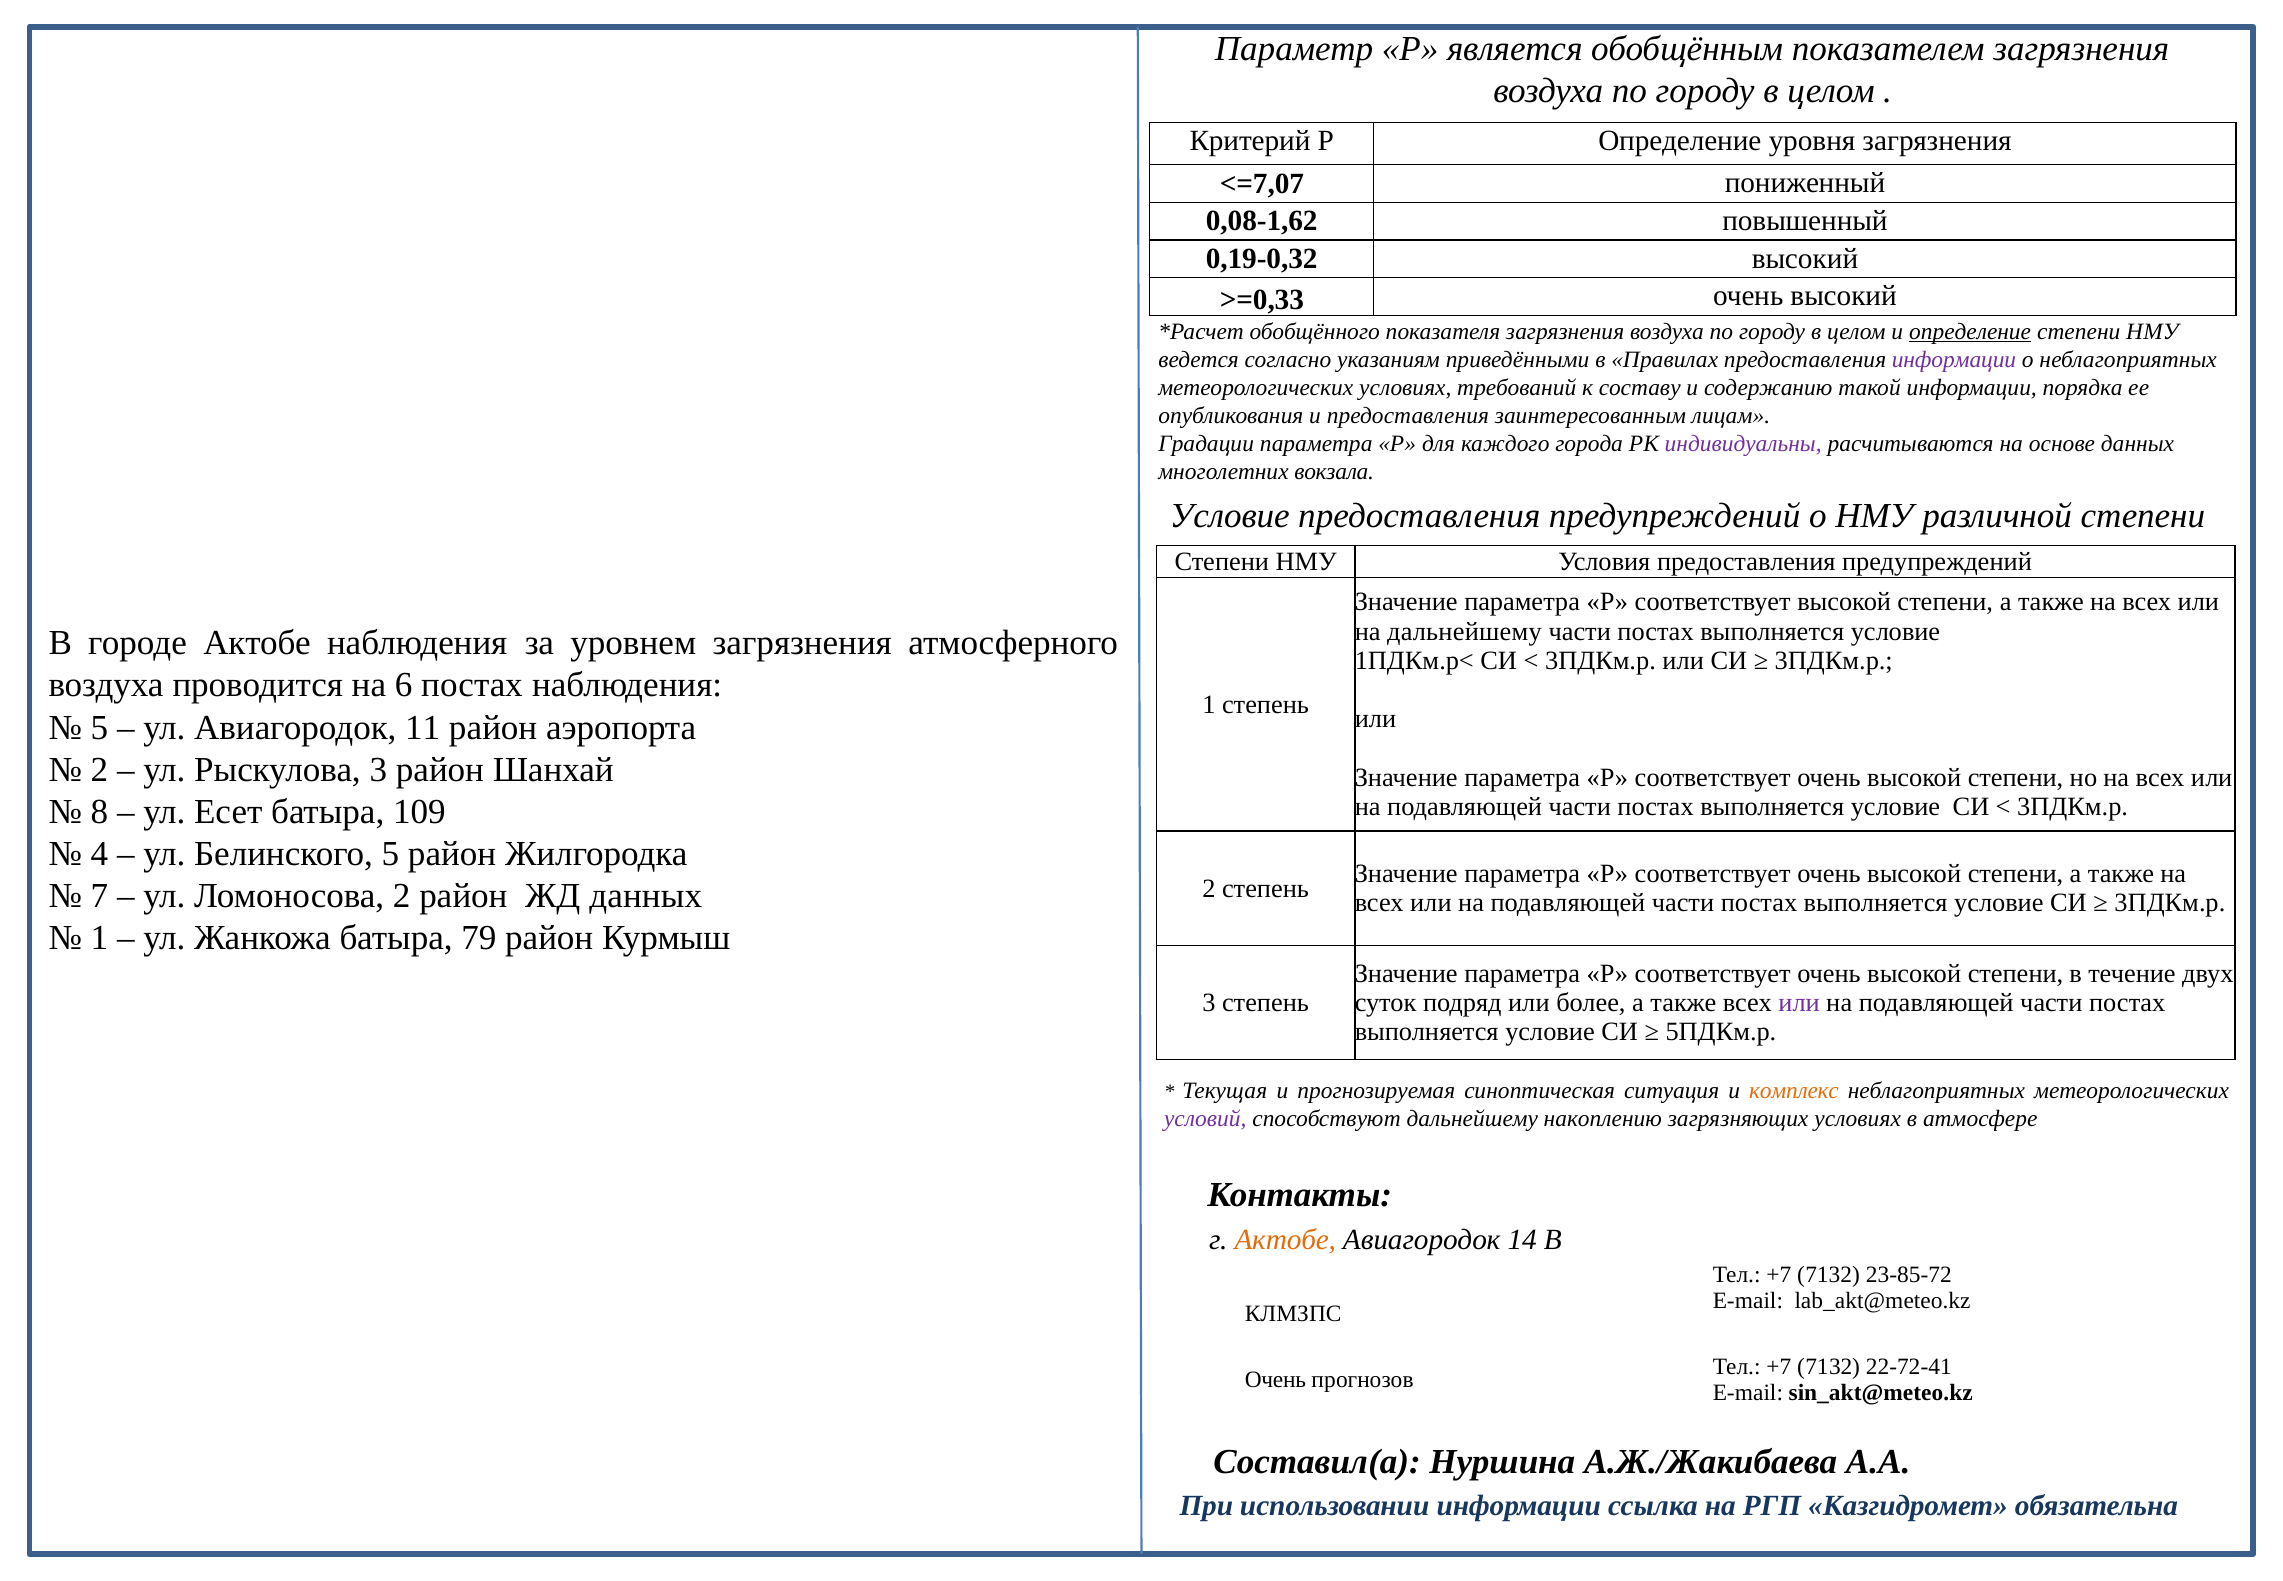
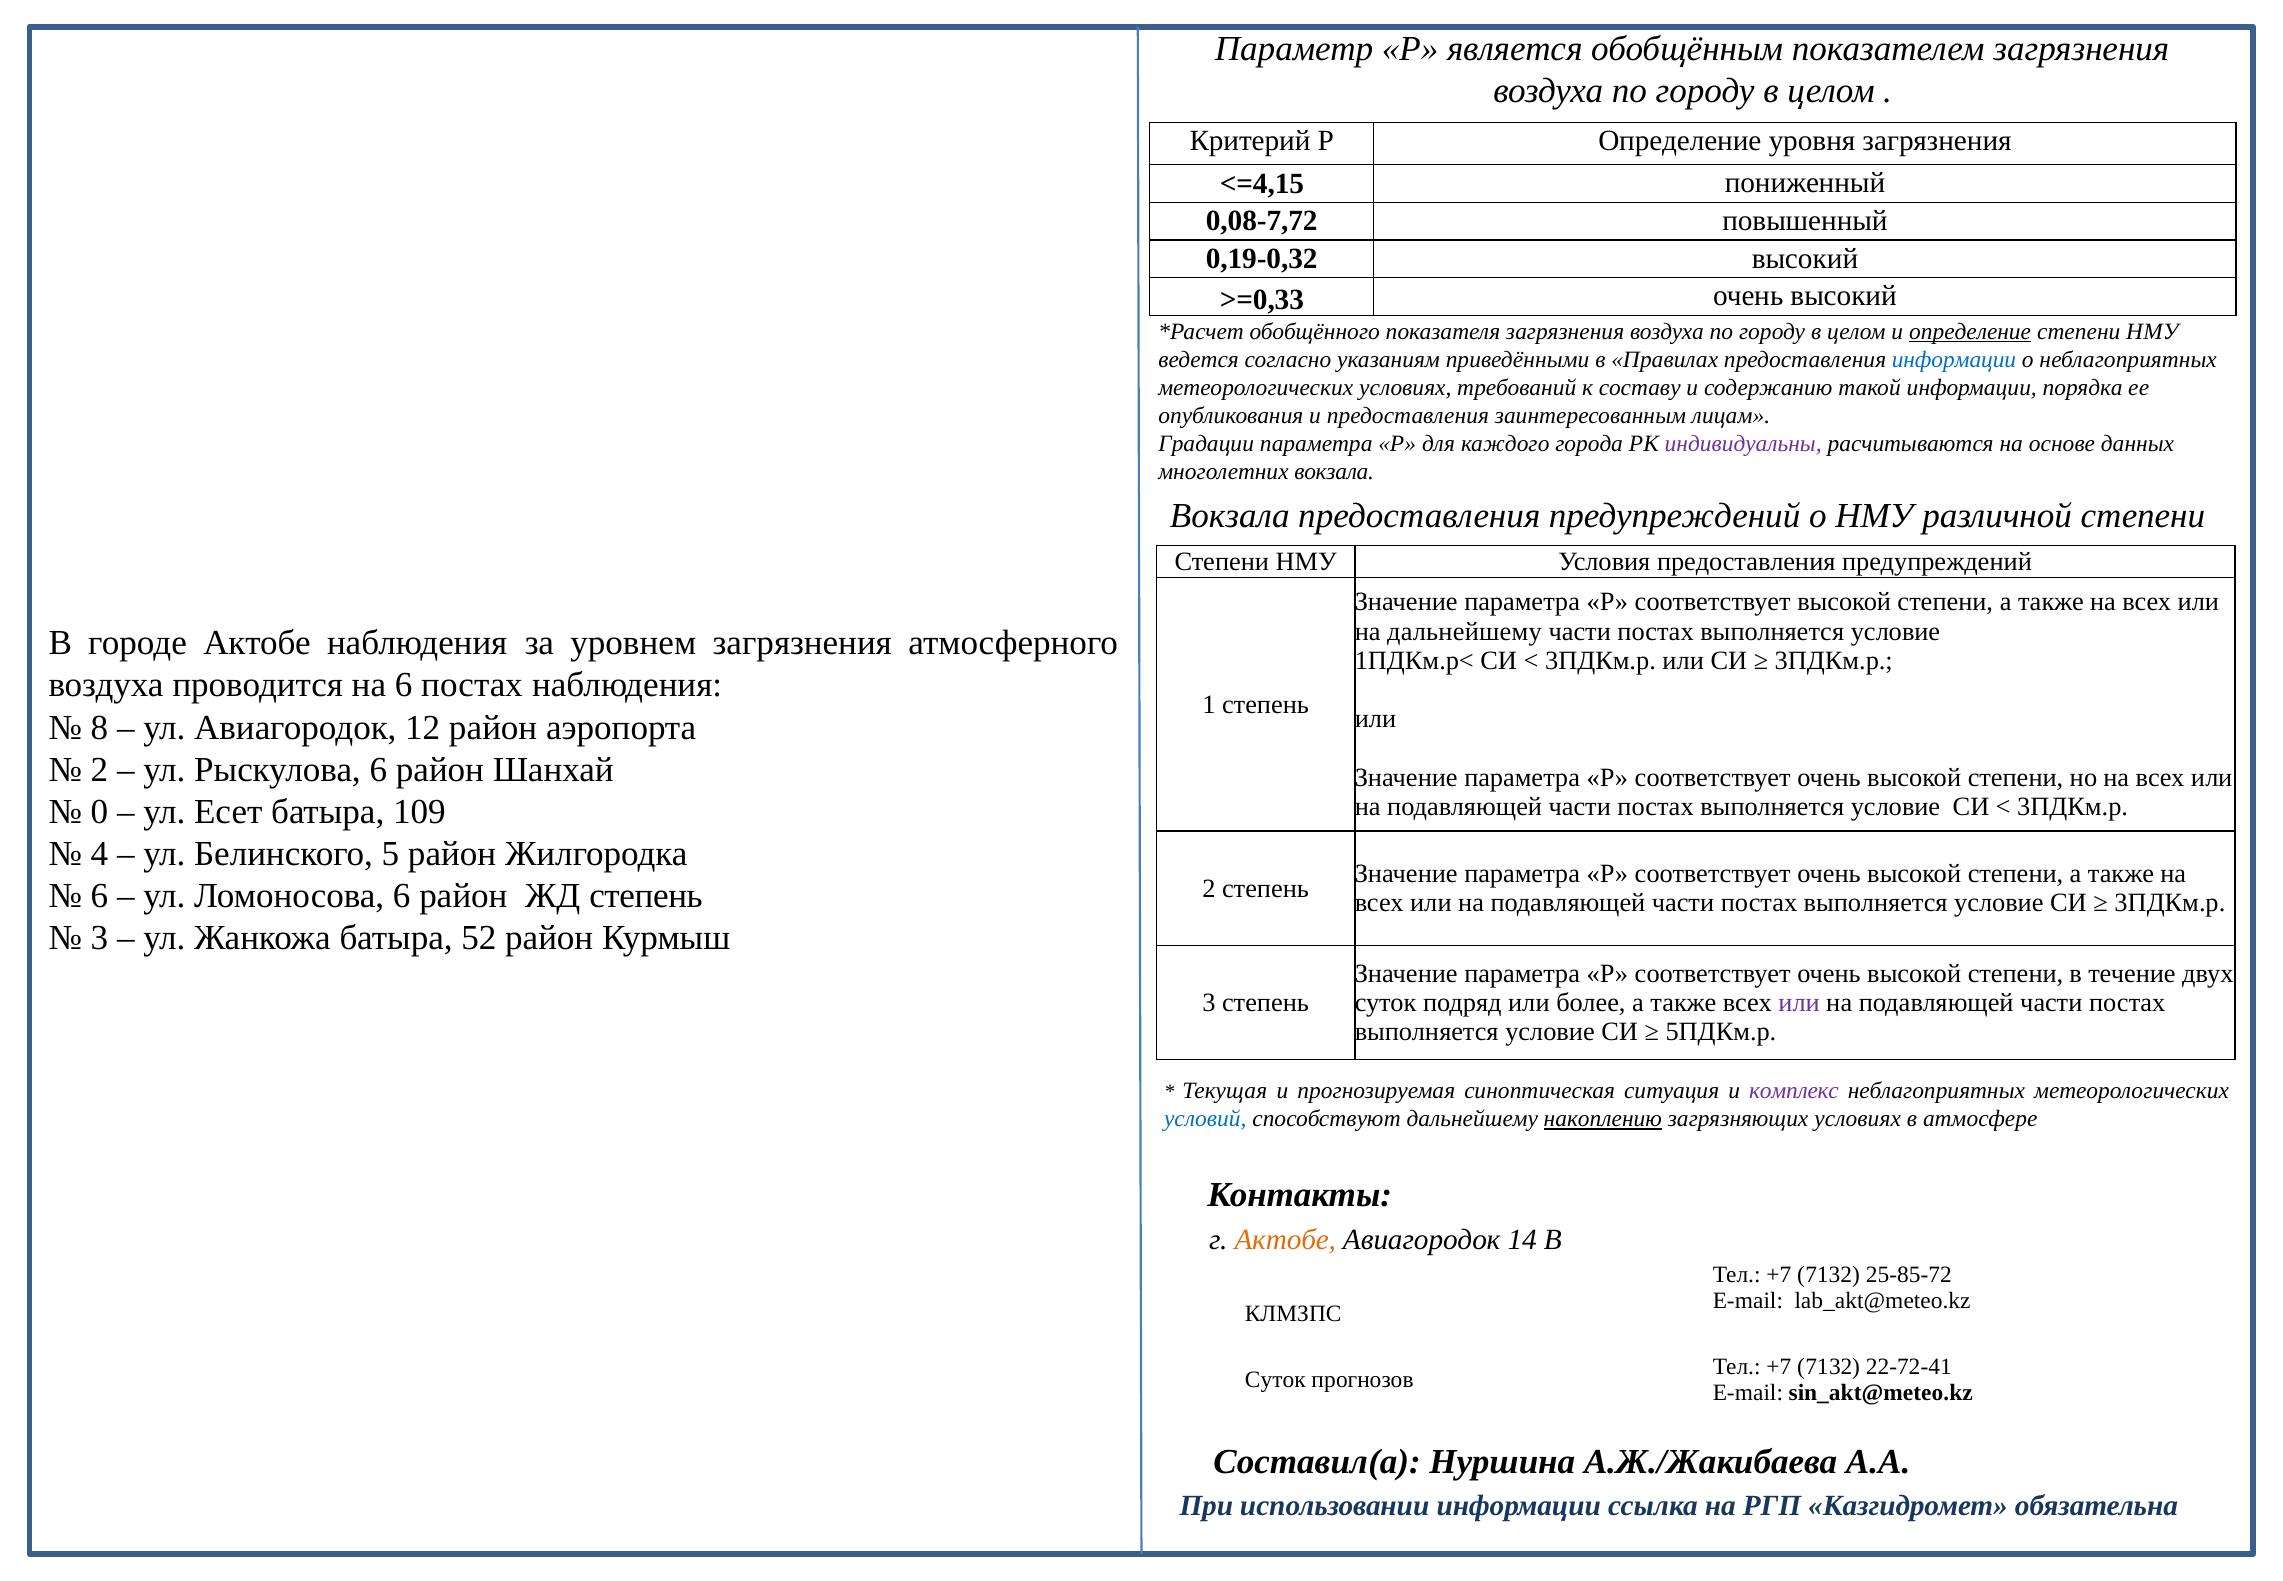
<=7,07: <=7,07 -> <=4,15
0,08-1,62: 0,08-1,62 -> 0,08-7,72
информации at (1954, 359) colour: purple -> blue
Условие at (1230, 515): Условие -> Вокзала
5 at (99, 727): 5 -> 8
11: 11 -> 12
Рыскулова 3: 3 -> 6
8: 8 -> 0
7 at (99, 896): 7 -> 6
Ломоносова 2: 2 -> 6
ЖД данных: данных -> степень
1 at (99, 938): 1 -> 3
79: 79 -> 52
комплекс colour: orange -> purple
условий colour: purple -> blue
накоплению underline: none -> present
23-85-72: 23-85-72 -> 25-85-72
Очень at (1275, 1379): Очень -> Суток
